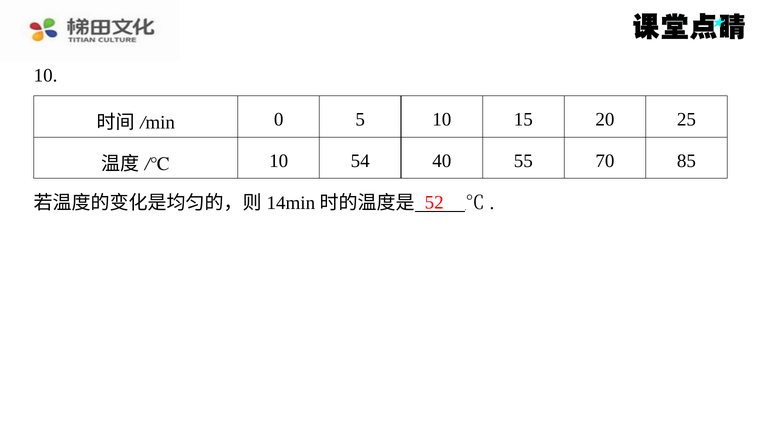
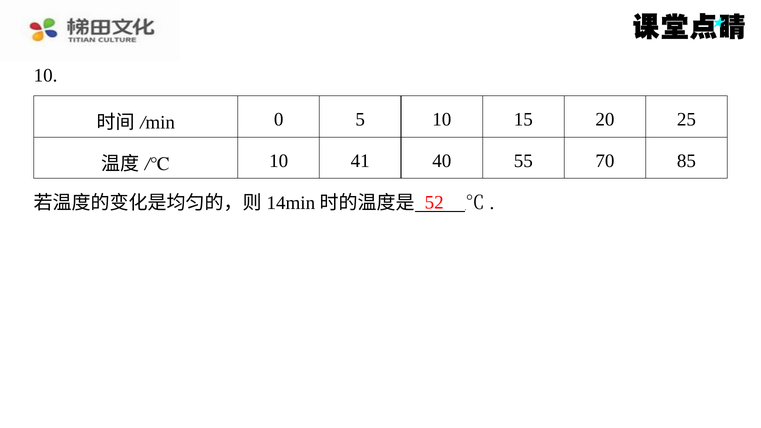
54: 54 -> 41
